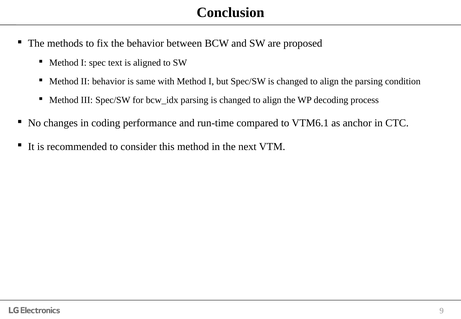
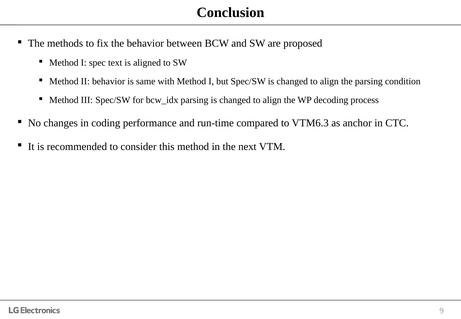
VTM6.1: VTM6.1 -> VTM6.3
